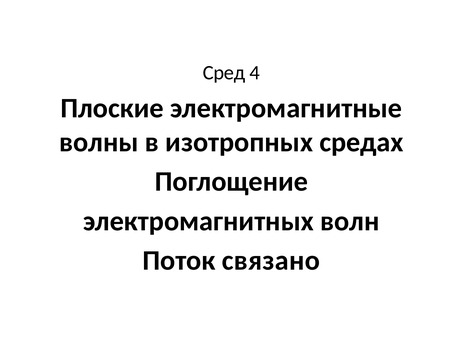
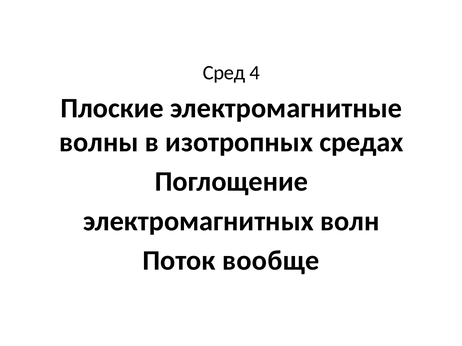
связано: связано -> вообще
